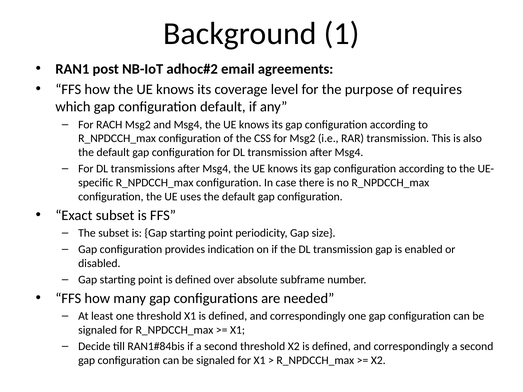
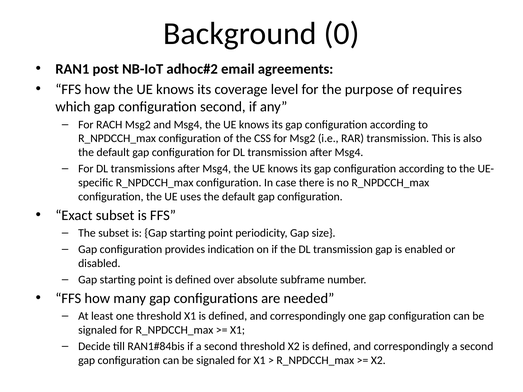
1: 1 -> 0
configuration default: default -> second
